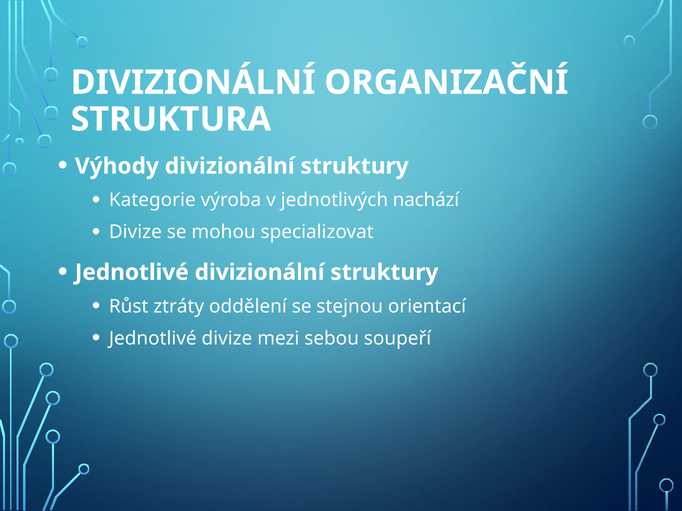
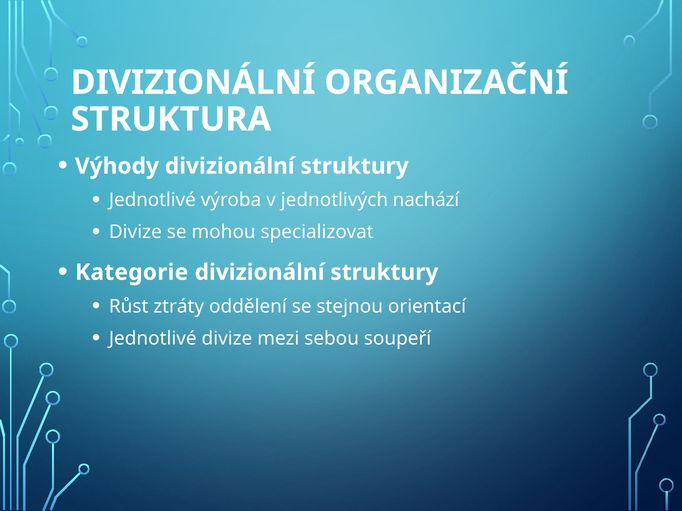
Kategorie at (152, 200): Kategorie -> Jednotlivé
Jednotlivé at (132, 273): Jednotlivé -> Kategorie
